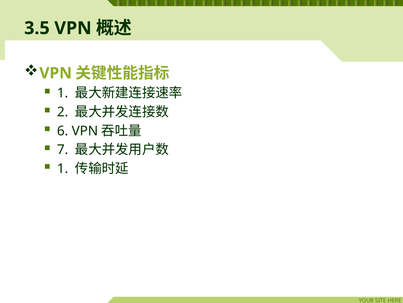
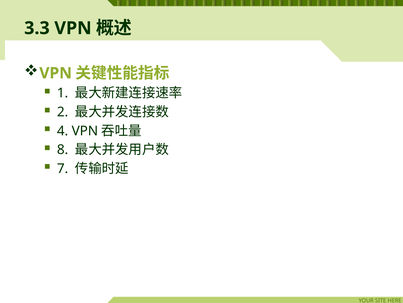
3.5: 3.5 -> 3.3
6: 6 -> 4
7: 7 -> 8
1 at (63, 168): 1 -> 7
